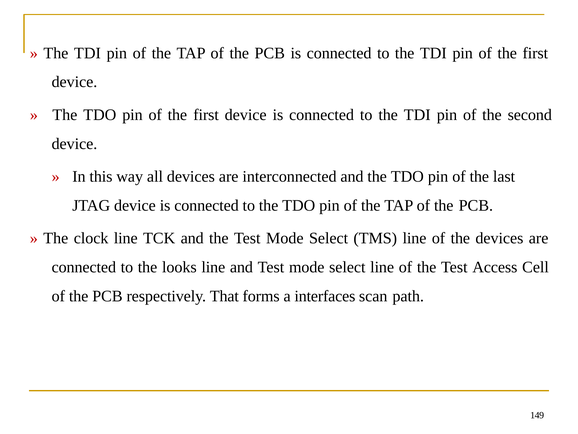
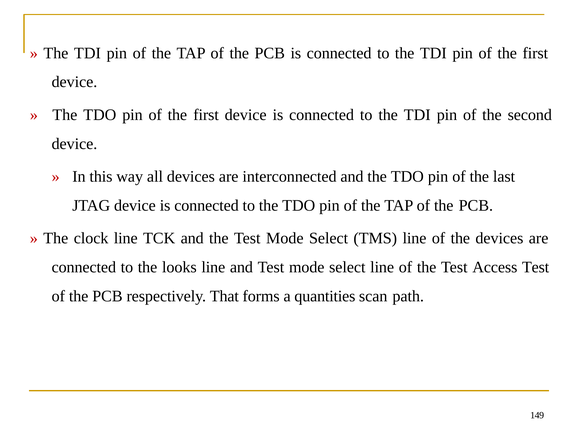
Access Cell: Cell -> Test
interfaces: interfaces -> quantities
